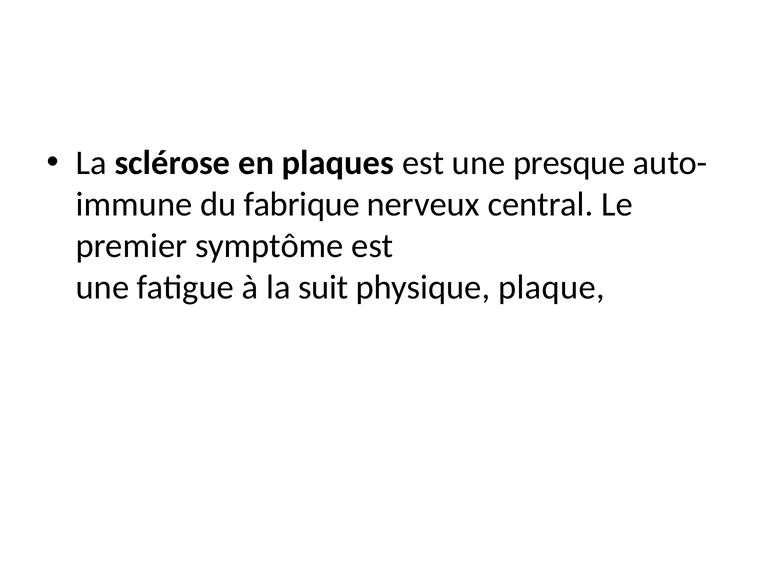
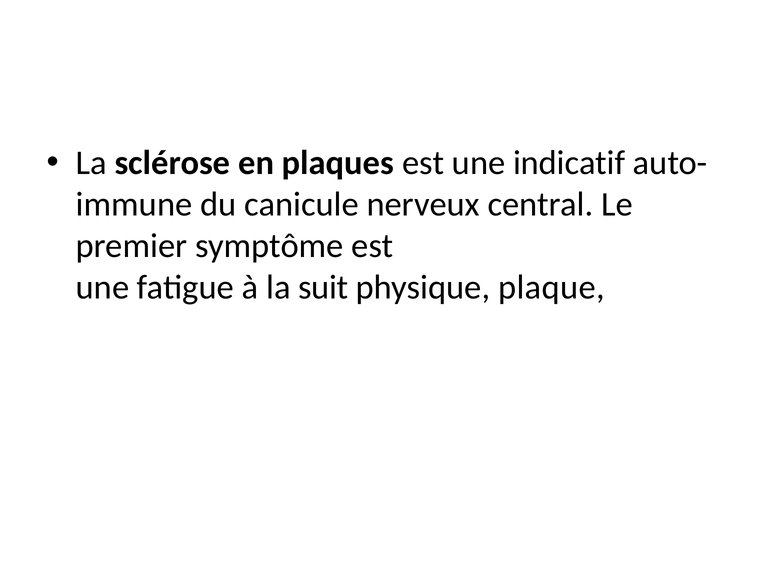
presque: presque -> indicatif
fabrique: fabrique -> canicule
